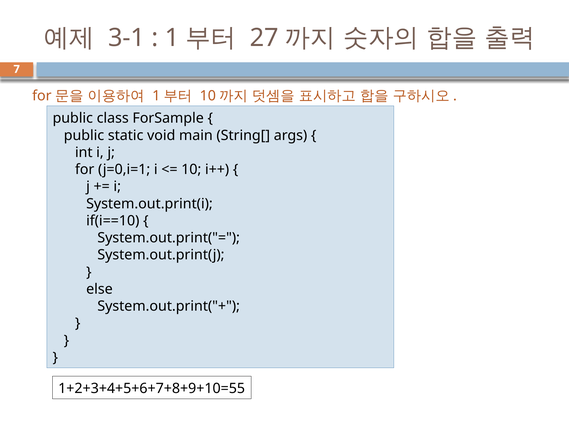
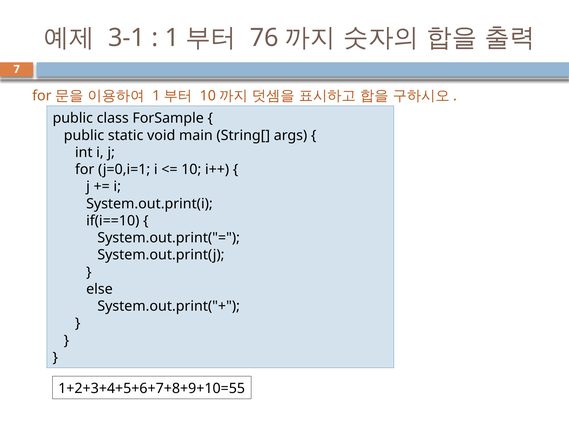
27: 27 -> 76
